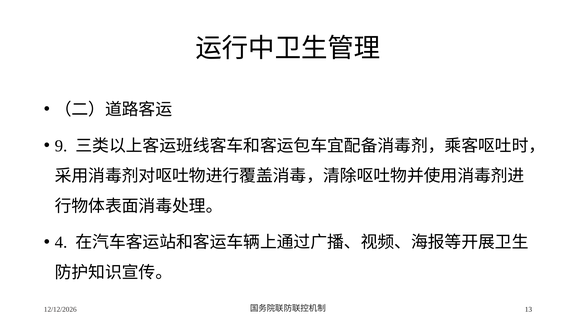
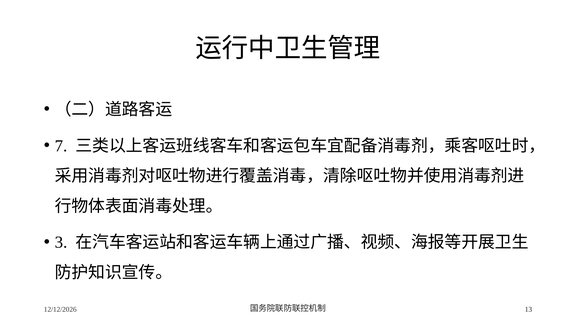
9: 9 -> 7
4: 4 -> 3
